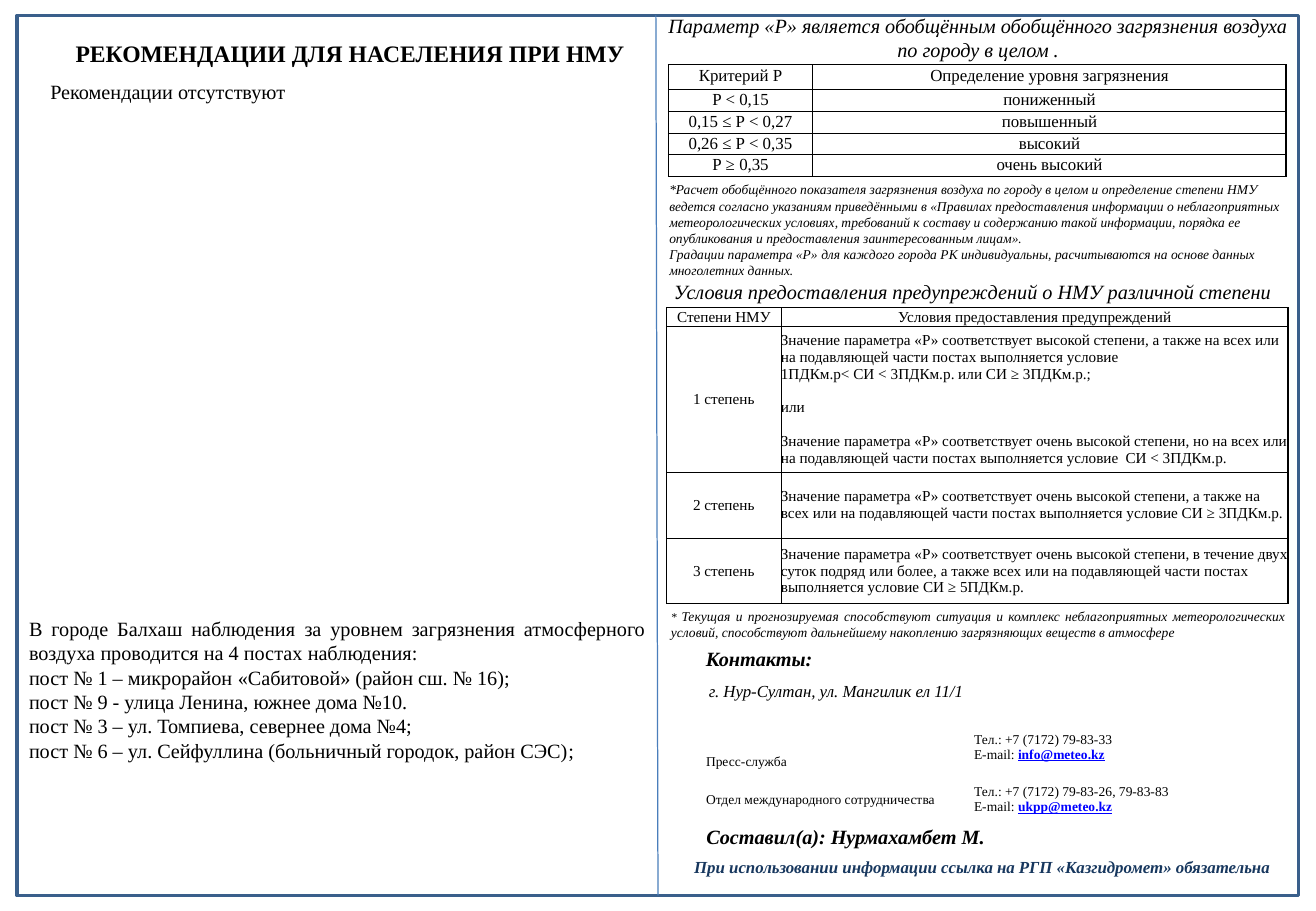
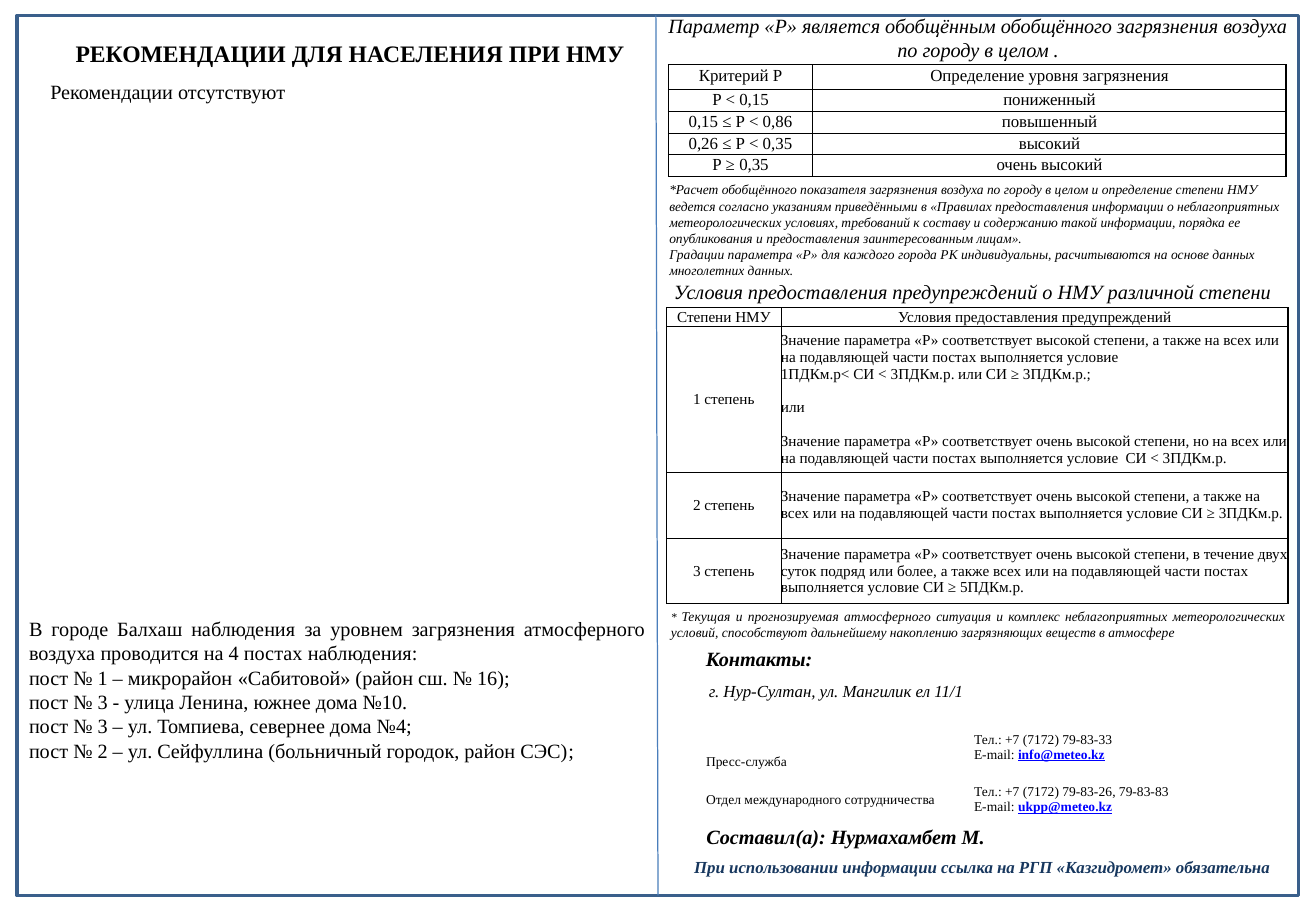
0,27: 0,27 -> 0,86
прогнозируемая способствуют: способствуют -> атмосферного
9 at (103, 703): 9 -> 3
6 at (103, 751): 6 -> 2
